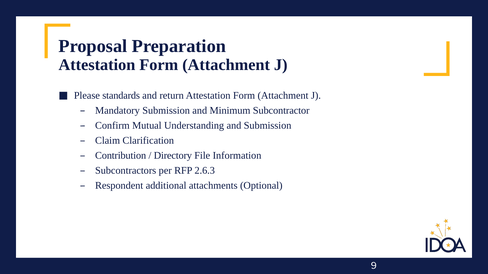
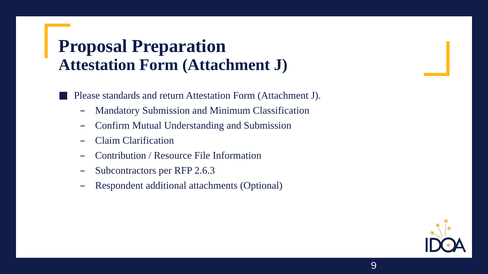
Subcontractor: Subcontractor -> Classification
Directory: Directory -> Resource
